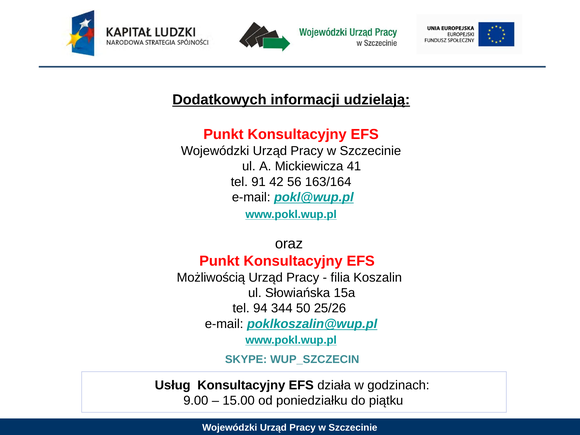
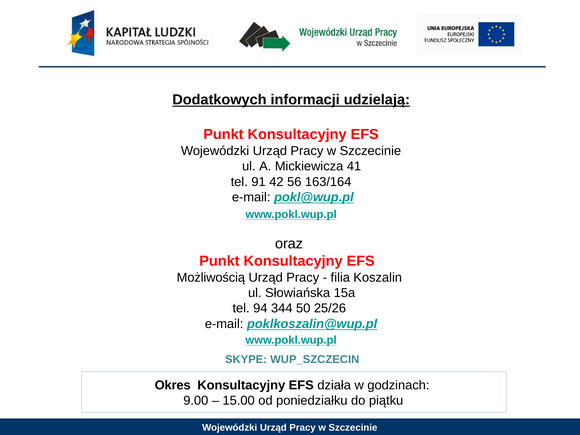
Usług: Usług -> Okres
